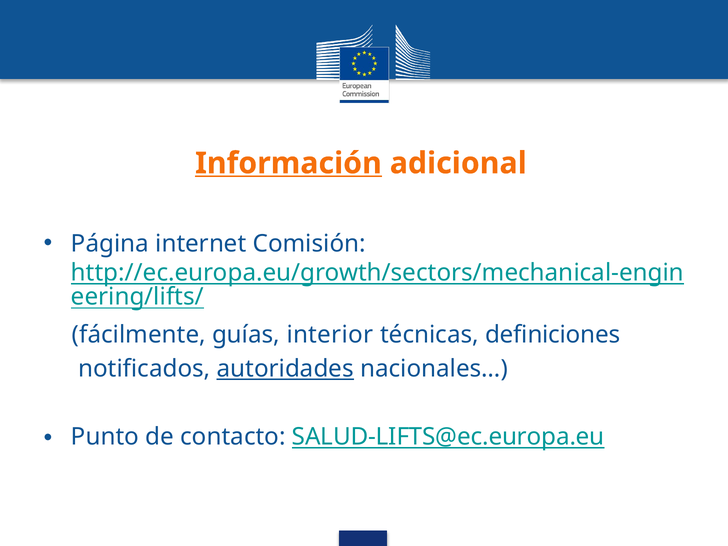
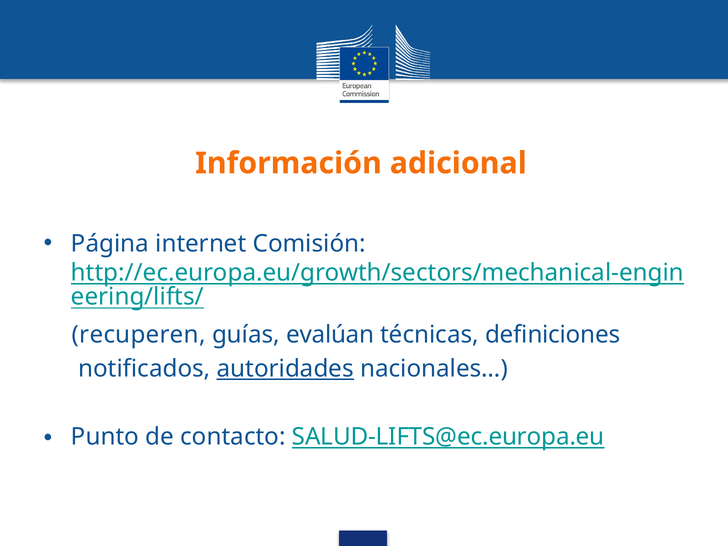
Información underline: present -> none
fácilmente: fácilmente -> recuperen
interior: interior -> evalúan
